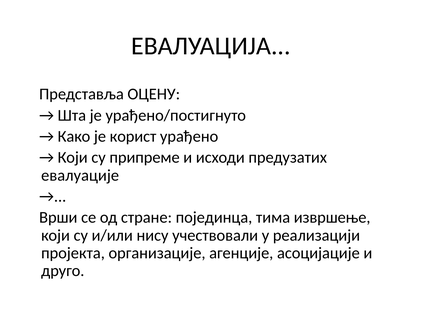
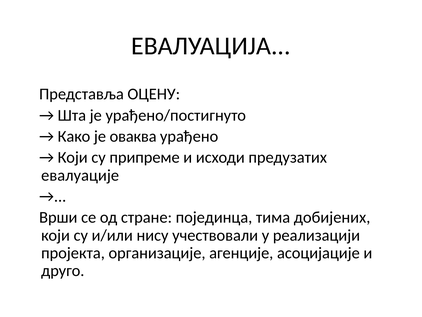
корист: корист -> оваква
извршење: извршење -> добијених
